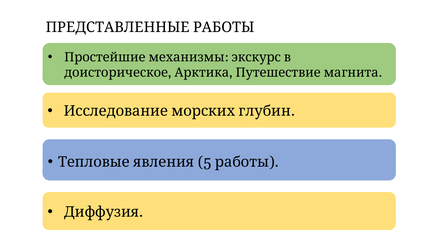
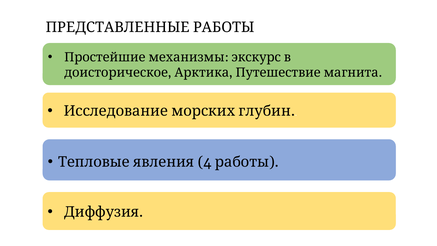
5: 5 -> 4
